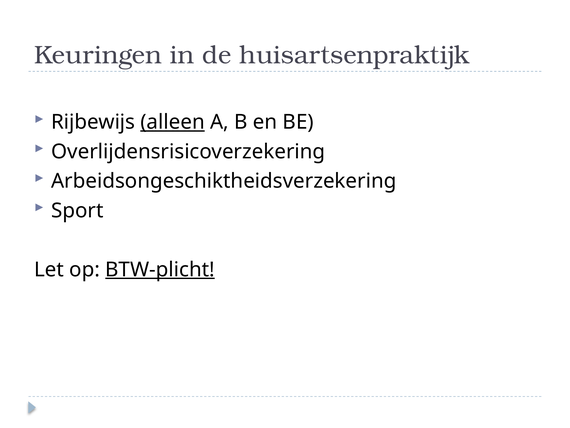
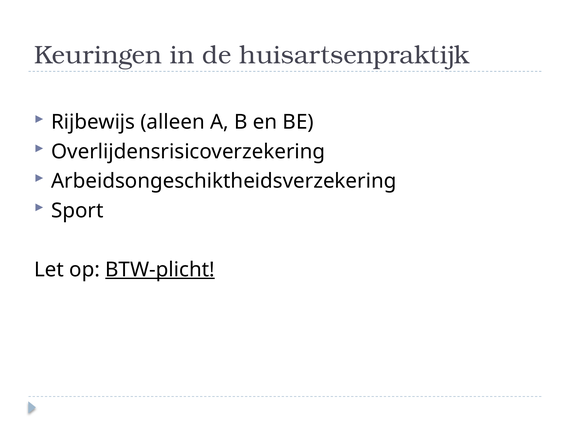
alleen underline: present -> none
